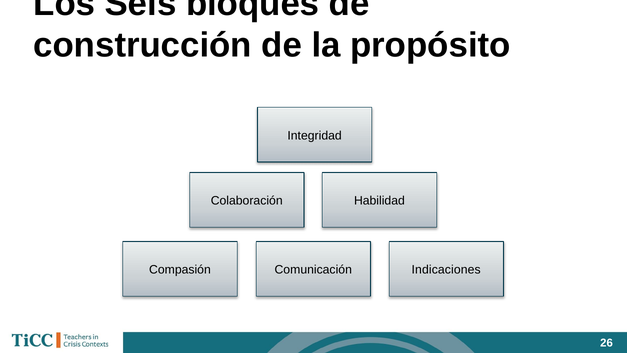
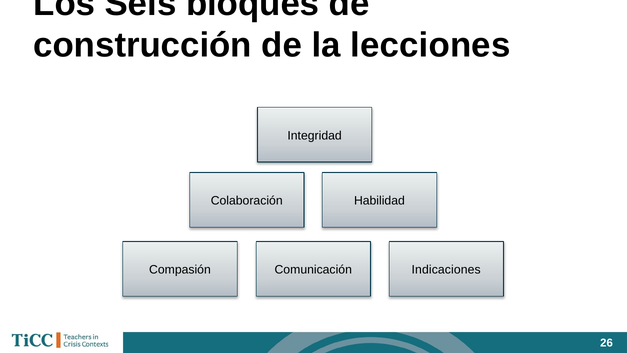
propósito: propósito -> lecciones
